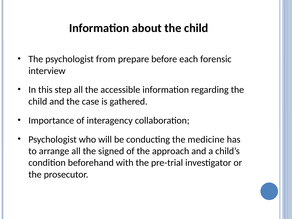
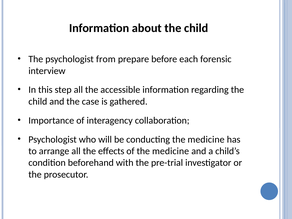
signed: signed -> effects
of the approach: approach -> medicine
